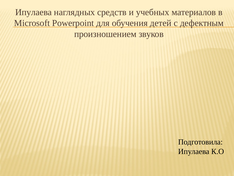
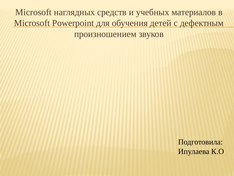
Ипулаева at (34, 12): Ипулаева -> Microsoft
